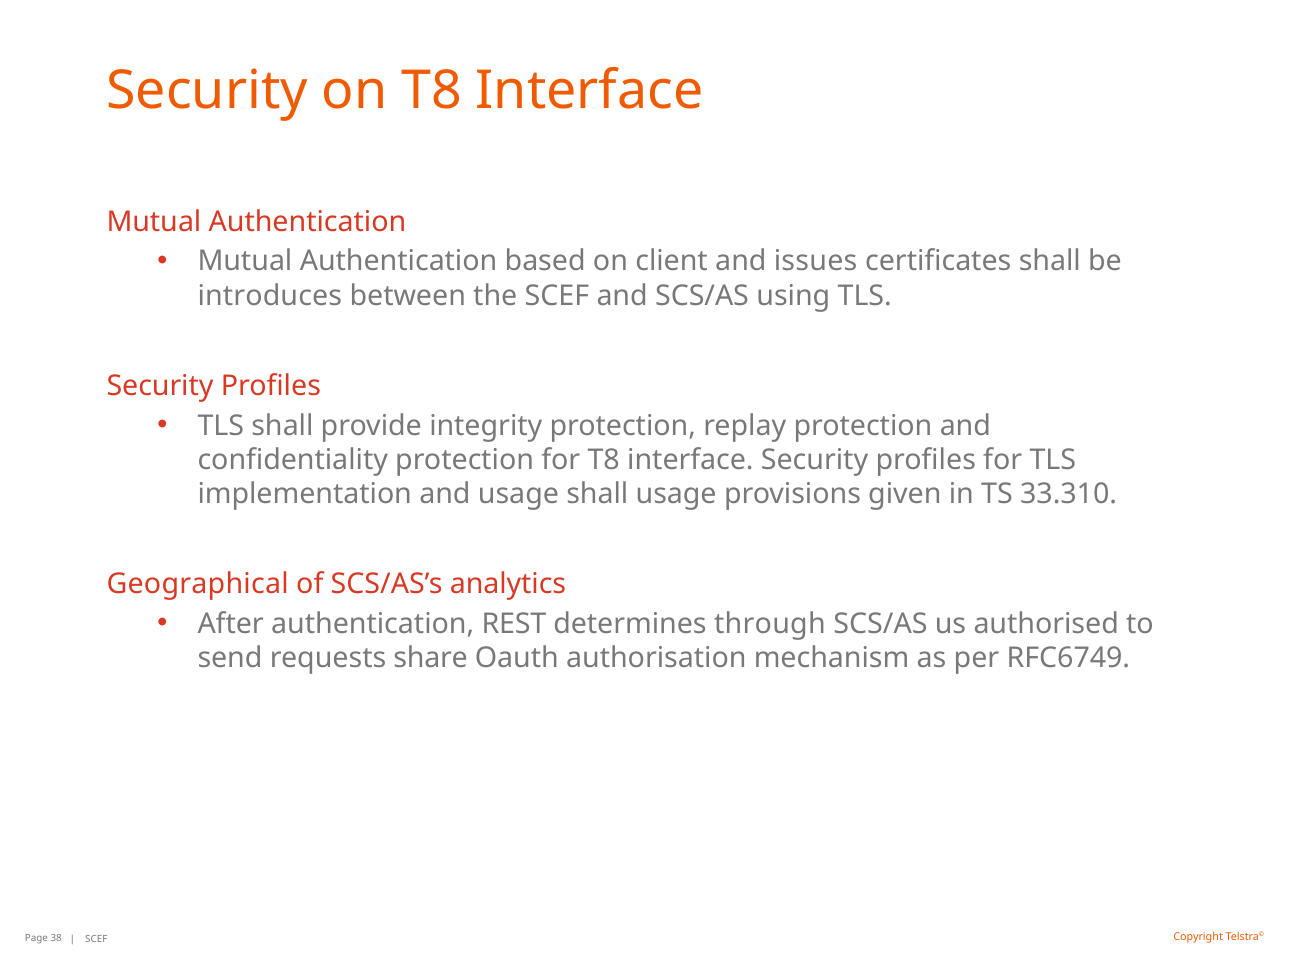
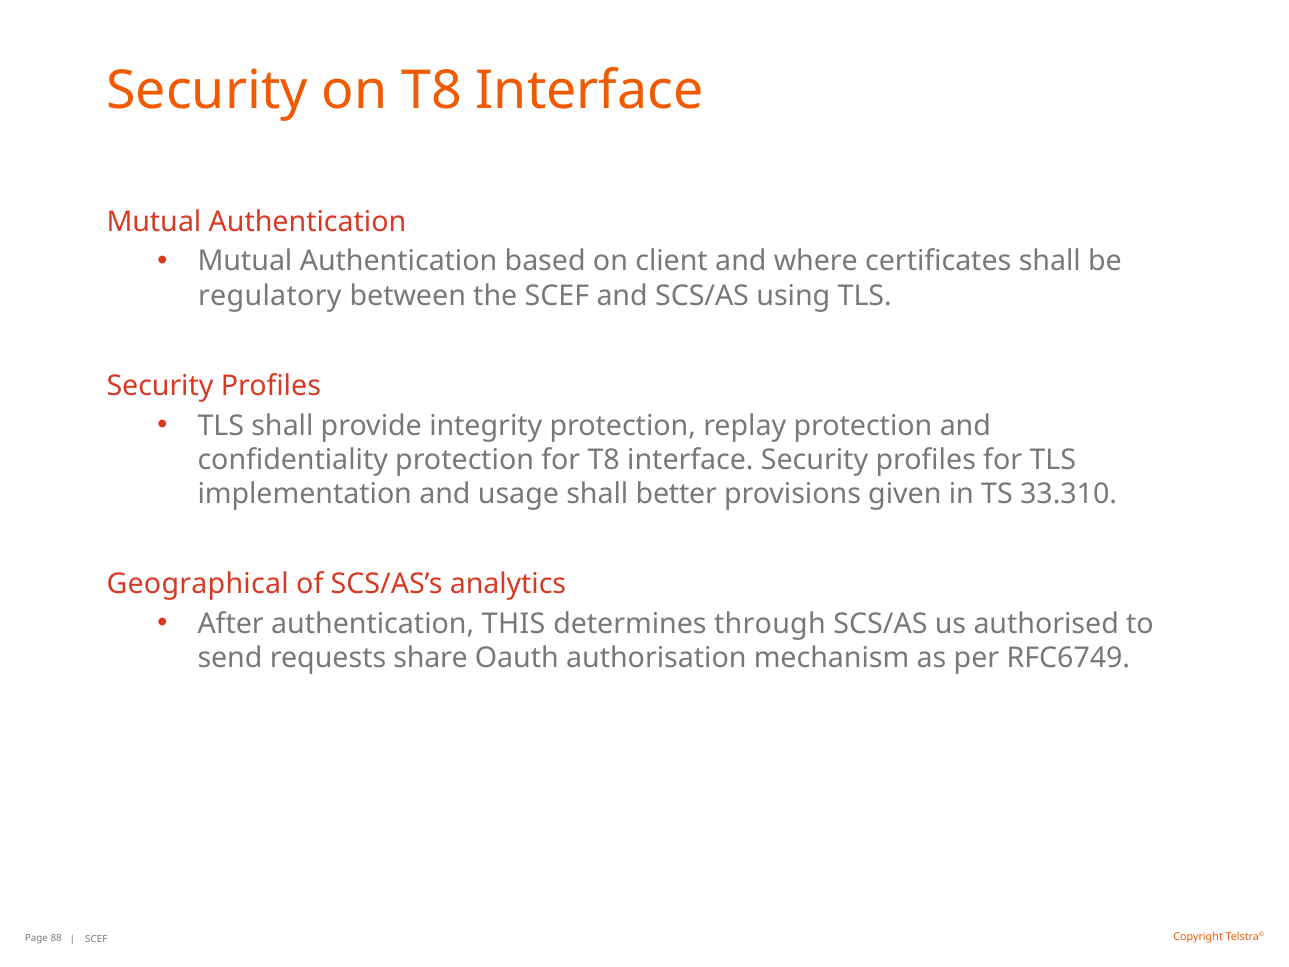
issues: issues -> where
introduces: introduces -> regulatory
shall usage: usage -> better
REST: REST -> THIS
38: 38 -> 88
